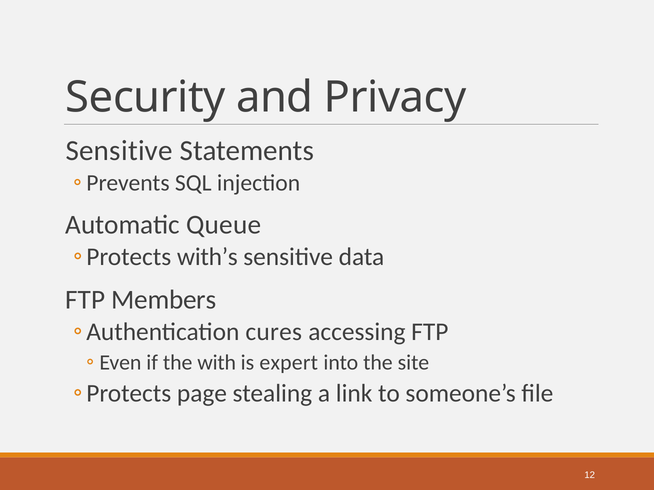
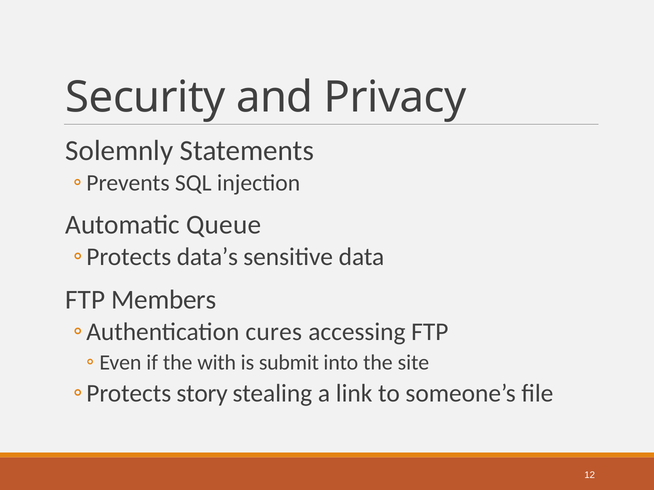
Sensitive at (119, 151): Sensitive -> Solemnly
with’s: with’s -> data’s
expert: expert -> submit
page: page -> story
